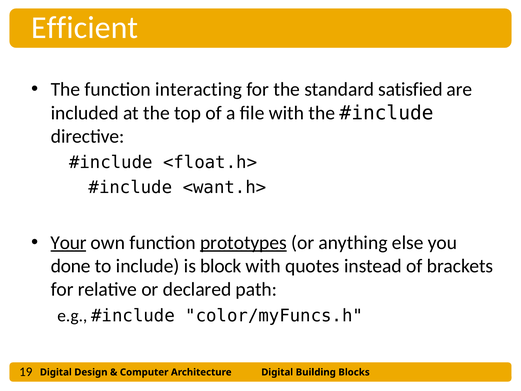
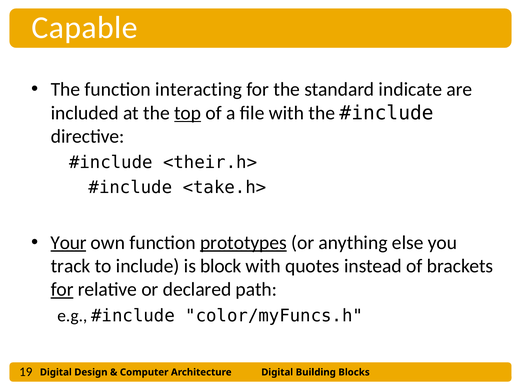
Efficient: Efficient -> Capable
satisfied: satisfied -> indicate
top underline: none -> present
<float.h>: <float.h> -> <their.h>
<want.h>: <want.h> -> <take.h>
done: done -> track
for at (62, 289) underline: none -> present
